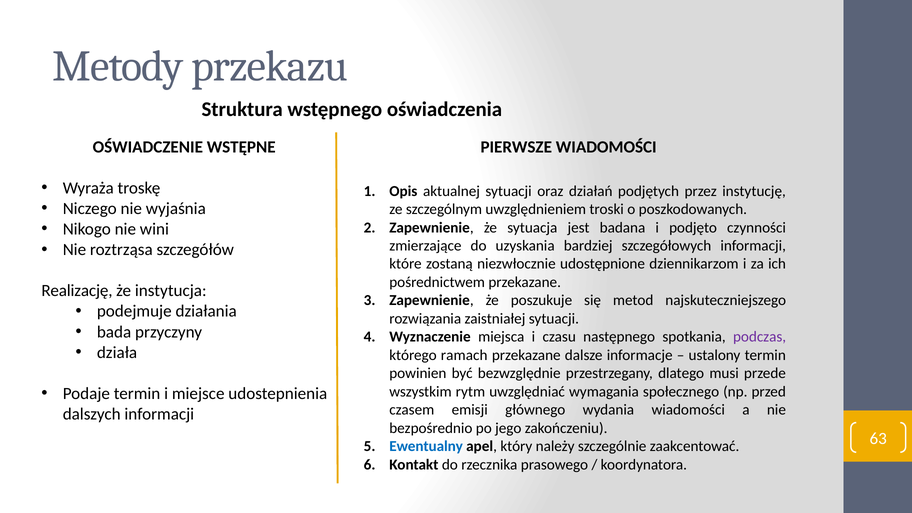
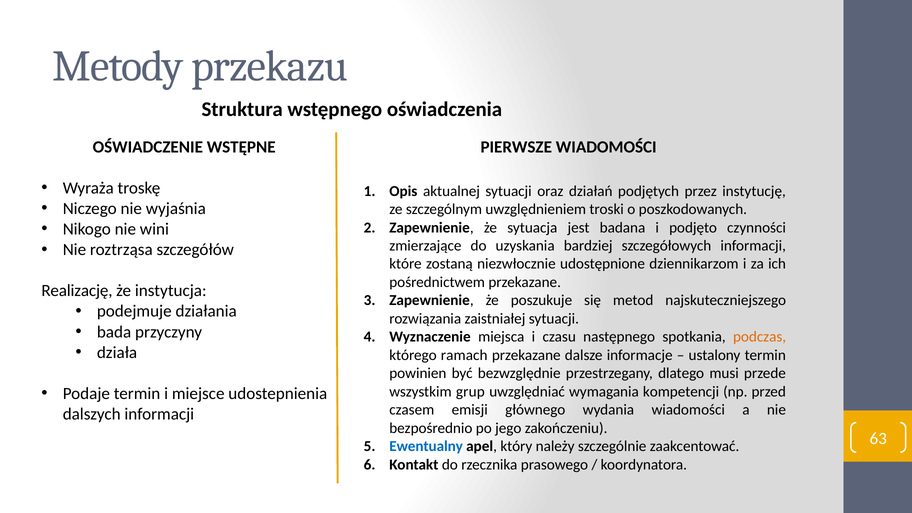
podczas colour: purple -> orange
rytm: rytm -> grup
społecznego: społecznego -> kompetencji
